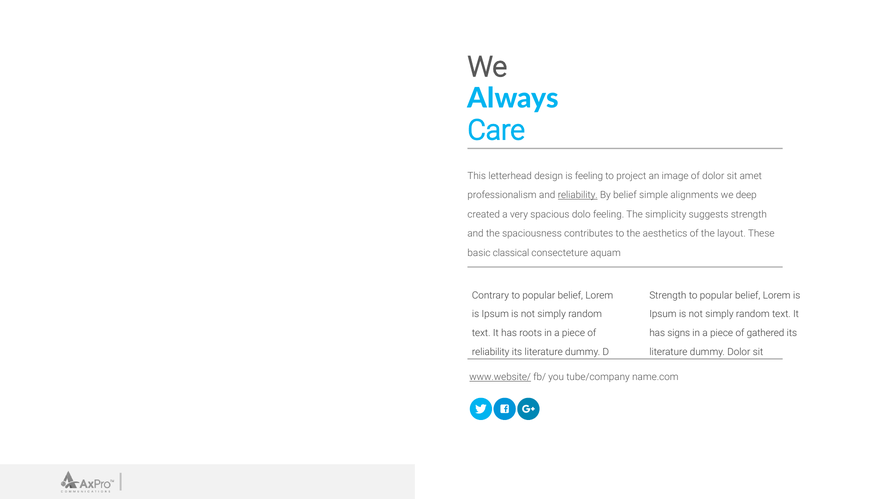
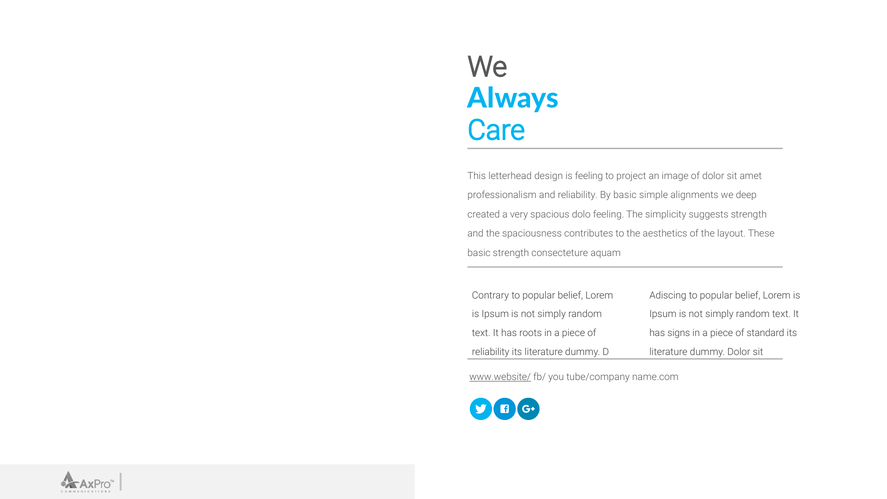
reliability at (578, 195) underline: present -> none
By belief: belief -> basic
basic classical: classical -> strength
Strength at (668, 295): Strength -> Adiscing
gathered: gathered -> standard
